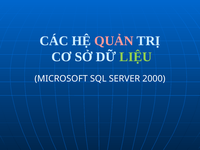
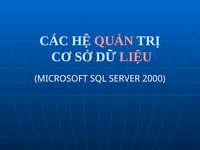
LIỆU colour: light green -> pink
